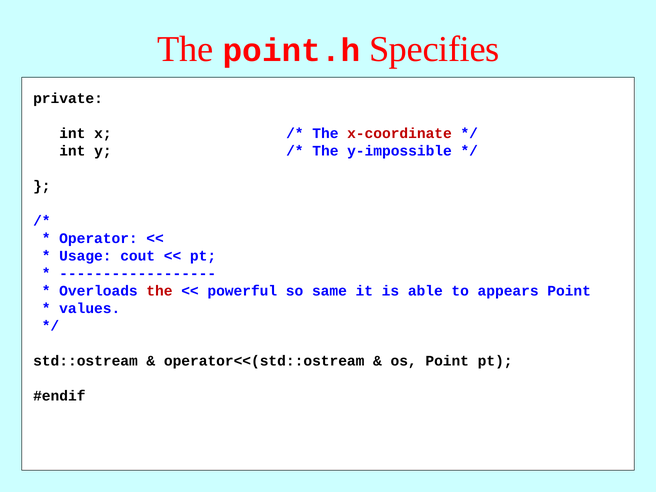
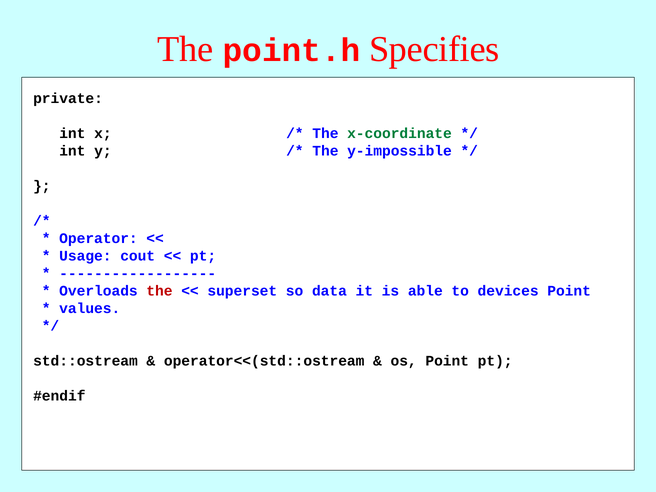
x-coordinate colour: red -> green
powerful: powerful -> superset
same: same -> data
appears: appears -> devices
